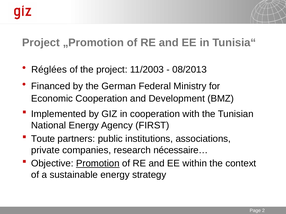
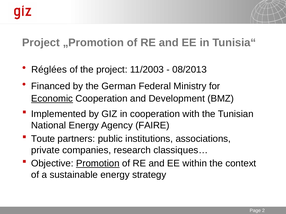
Economic underline: none -> present
FIRST: FIRST -> FAIRE
nécessaire…: nécessaire… -> classiques…
